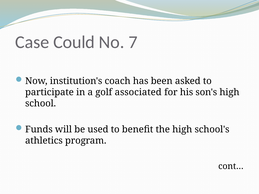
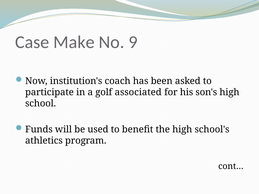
Could: Could -> Make
7: 7 -> 9
